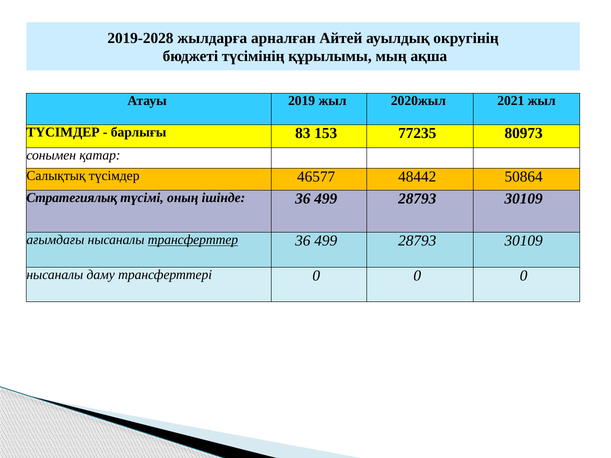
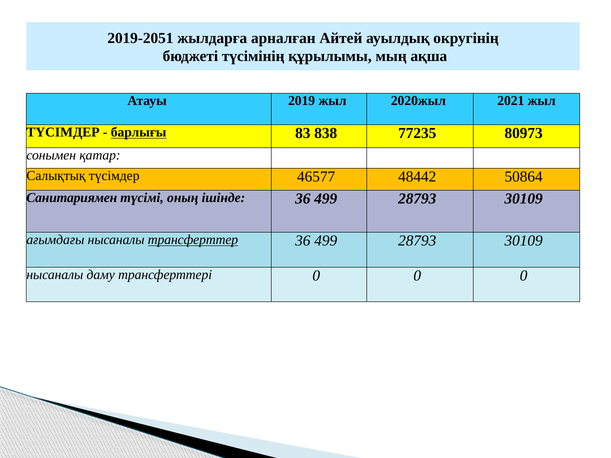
2019-2028: 2019-2028 -> 2019-2051
барлығы underline: none -> present
153: 153 -> 838
Стратегиялық: Стратегиялық -> Санитариямен
